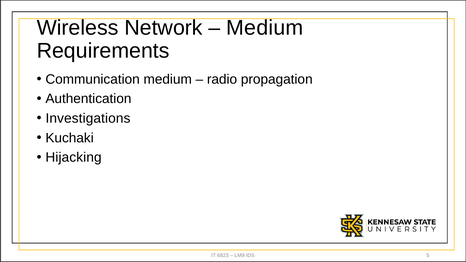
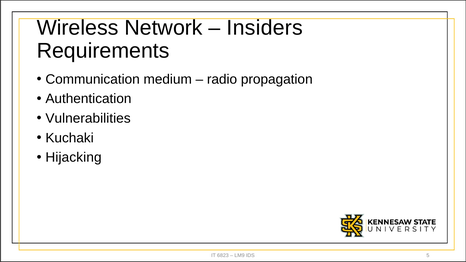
Medium at (265, 28): Medium -> Insiders
Investigations: Investigations -> Vulnerabilities
